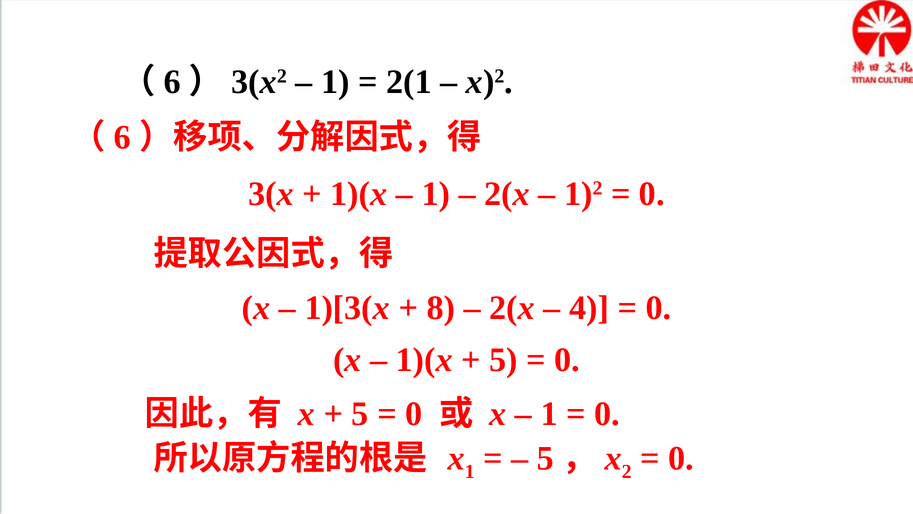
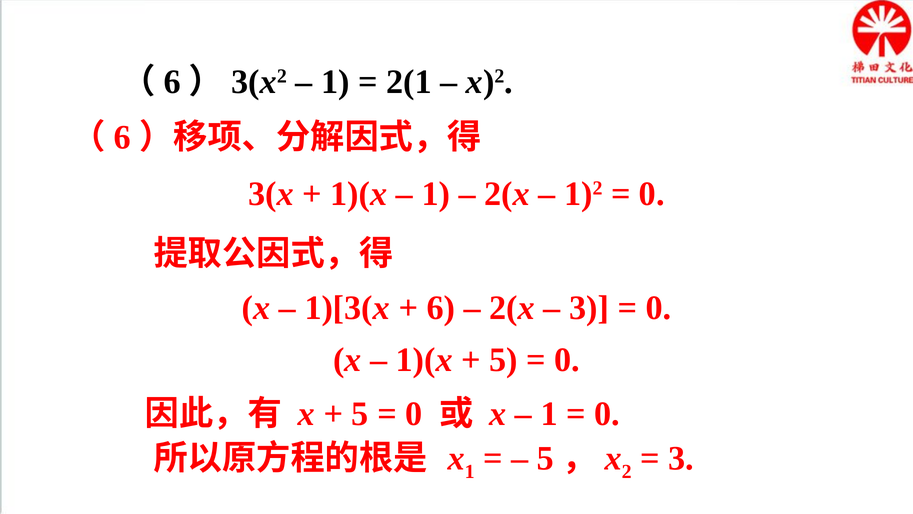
8 at (441, 308): 8 -> 6
4 at (589, 308): 4 -> 3
0 at (681, 458): 0 -> 3
